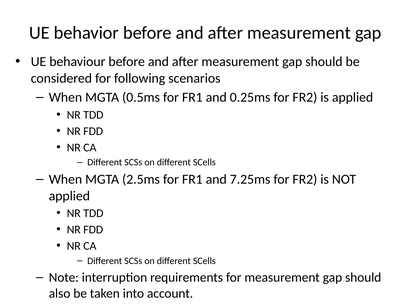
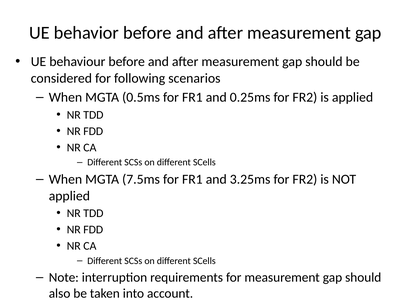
2.5ms: 2.5ms -> 7.5ms
7.25ms: 7.25ms -> 3.25ms
